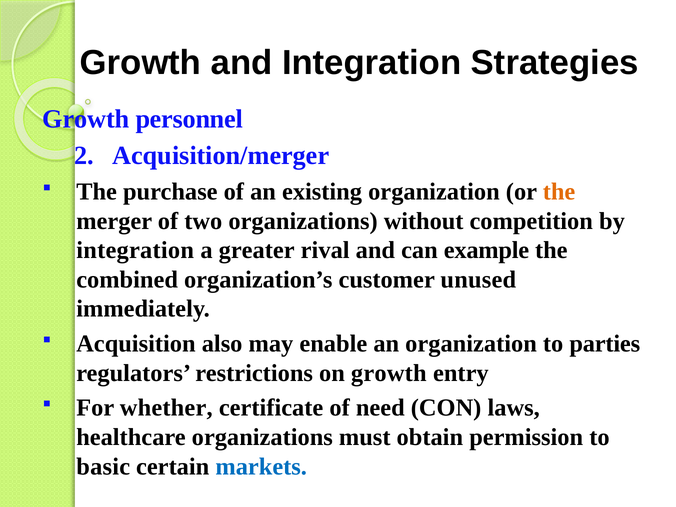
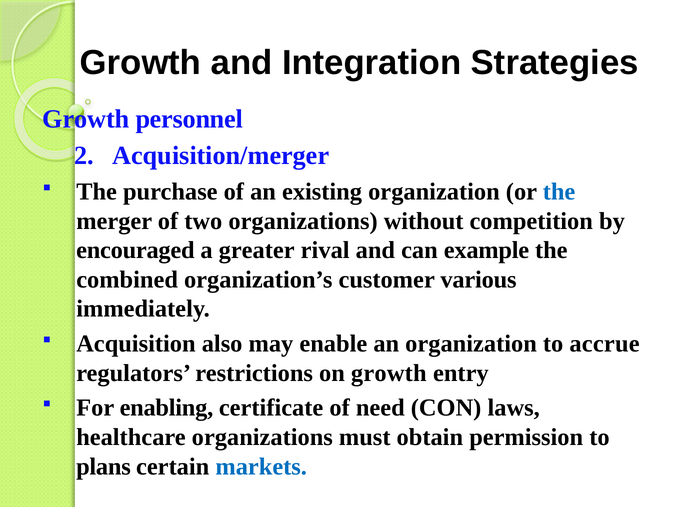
the at (559, 192) colour: orange -> blue
integration at (135, 250): integration -> encouraged
unused: unused -> various
parties: parties -> accrue
whether: whether -> enabling
basic: basic -> plans
